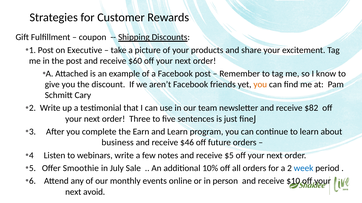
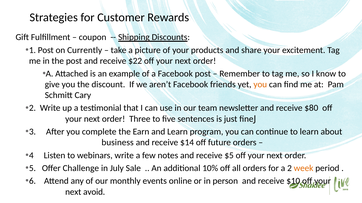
Executive: Executive -> Currently
$60: $60 -> $22
$82: $82 -> $80
$46: $46 -> $14
Smoothie: Smoothie -> Challenge
week colour: blue -> orange
